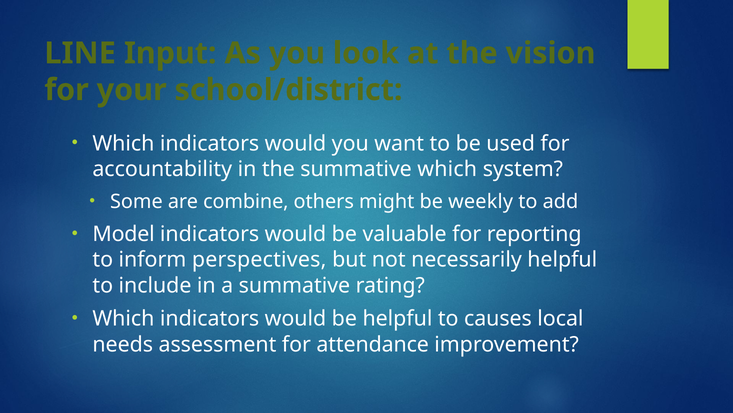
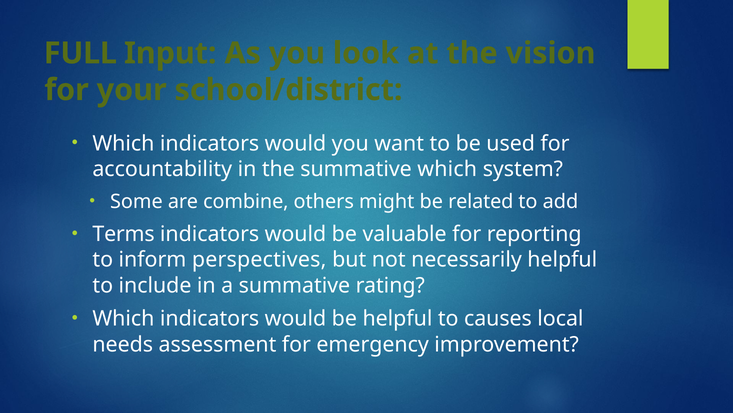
LINE: LINE -> FULL
weekly: weekly -> related
Model: Model -> Terms
attendance: attendance -> emergency
